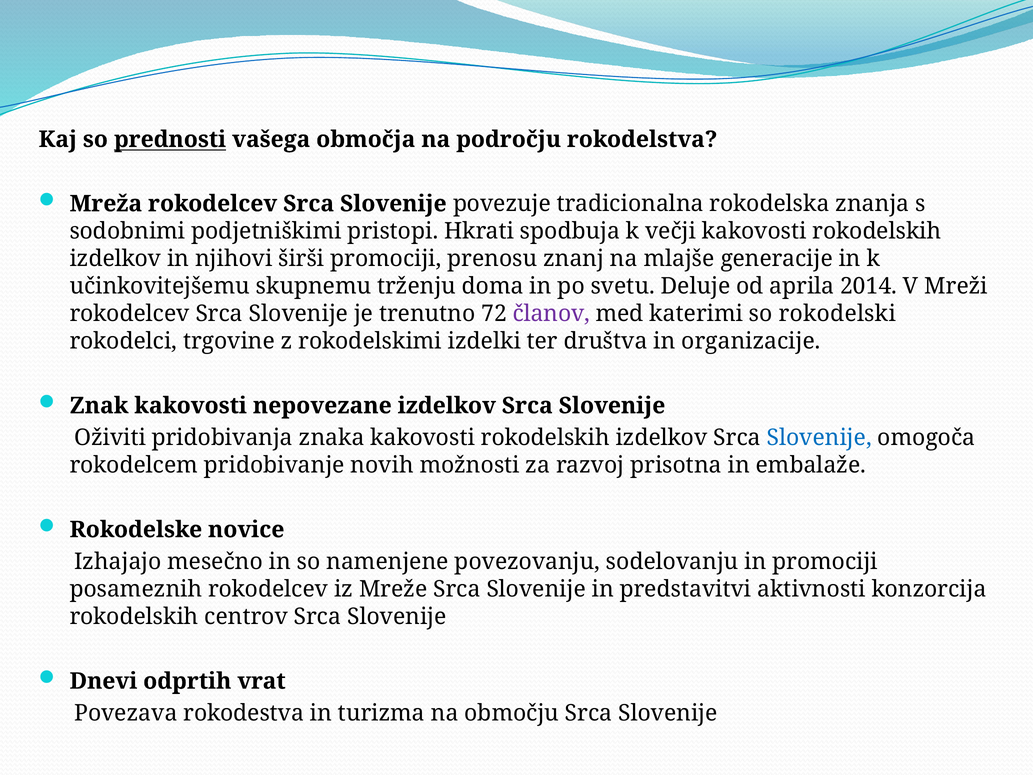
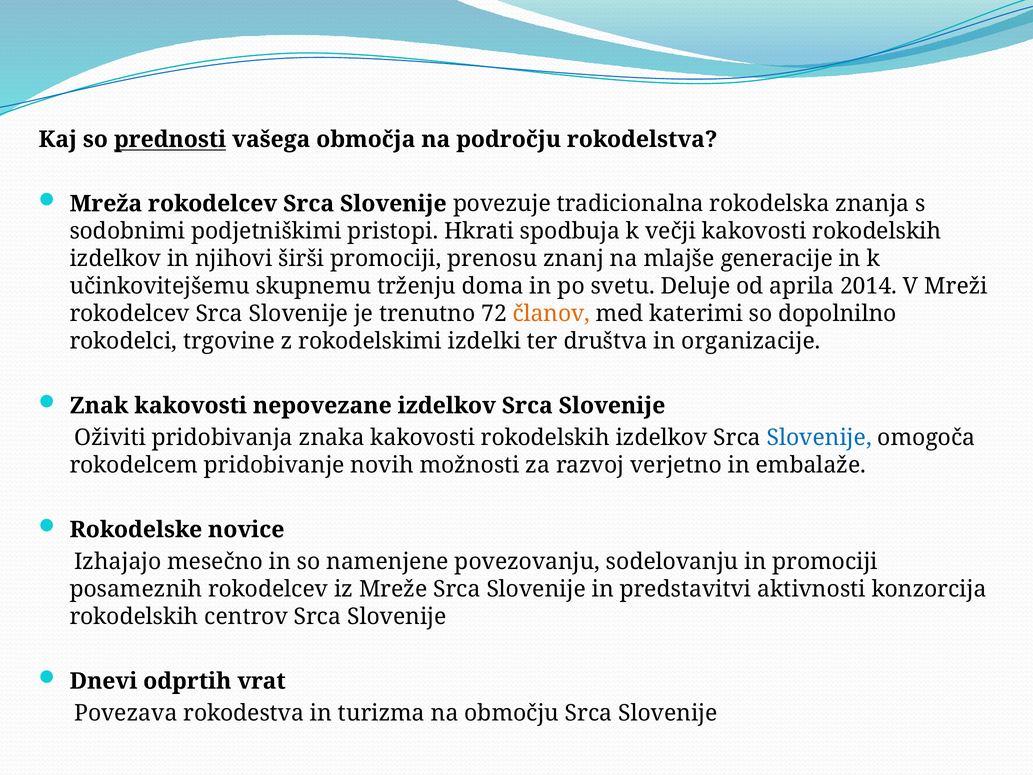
članov colour: purple -> orange
rokodelski: rokodelski -> dopolnilno
prisotna: prisotna -> verjetno
